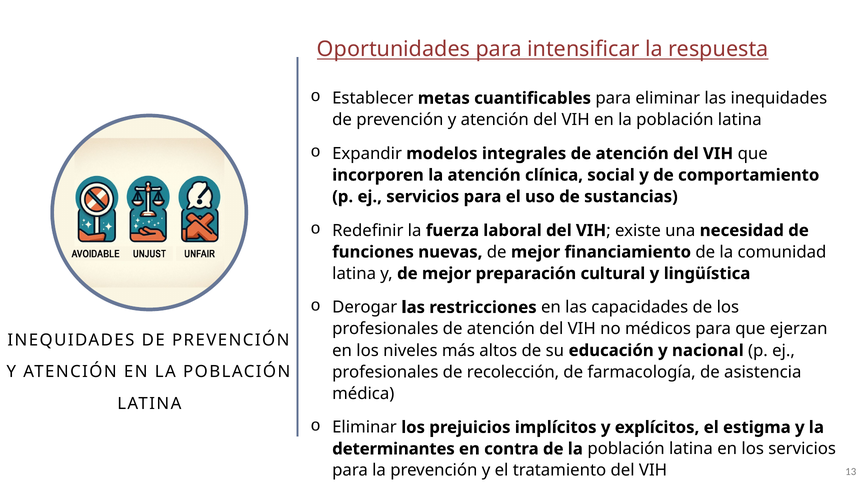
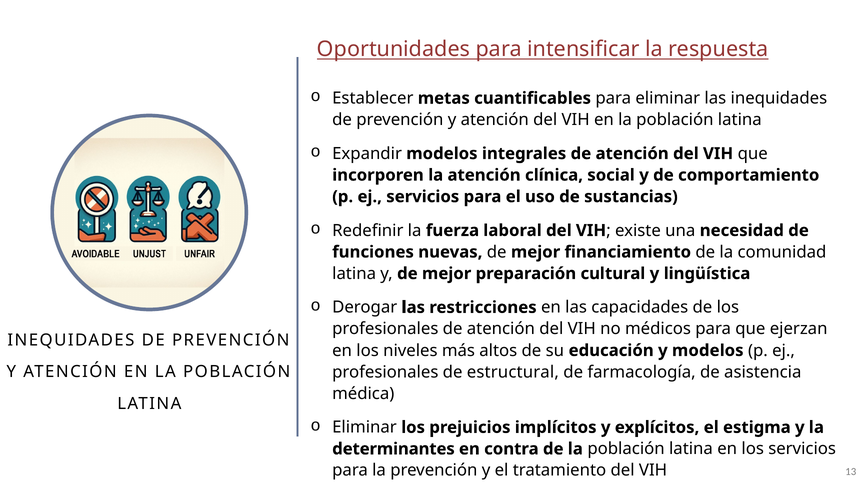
y nacional: nacional -> modelos
recolección: recolección -> estructural
